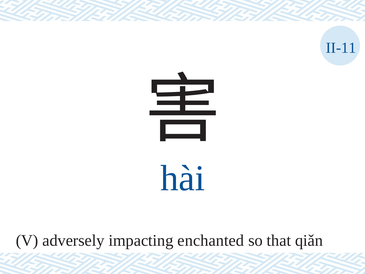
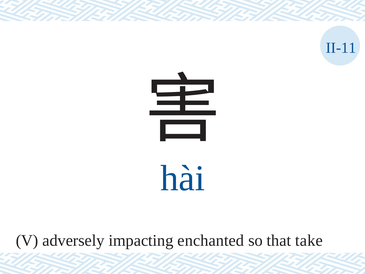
qiǎn: qiǎn -> take
